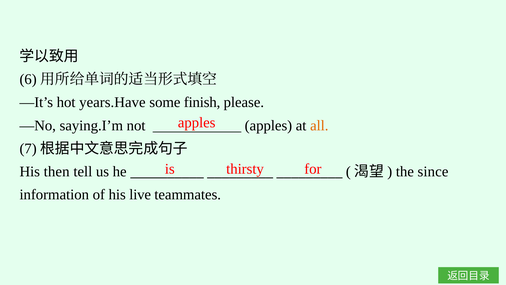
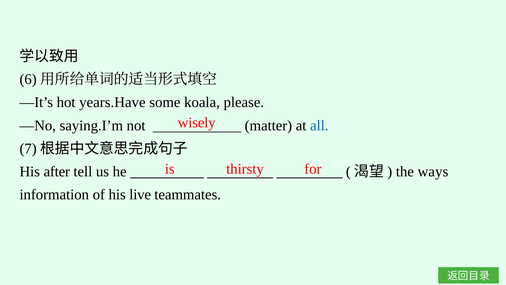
finish: finish -> koala
apples at (197, 123): apples -> wisely
not apples: apples -> matter
all colour: orange -> blue
then: then -> after
since: since -> ways
